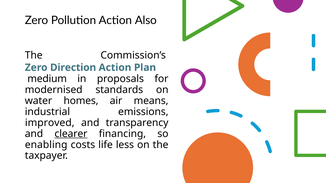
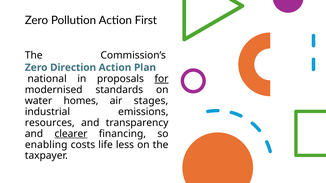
Also: Also -> First
medium: medium -> national
for underline: none -> present
means: means -> stages
improved: improved -> resources
